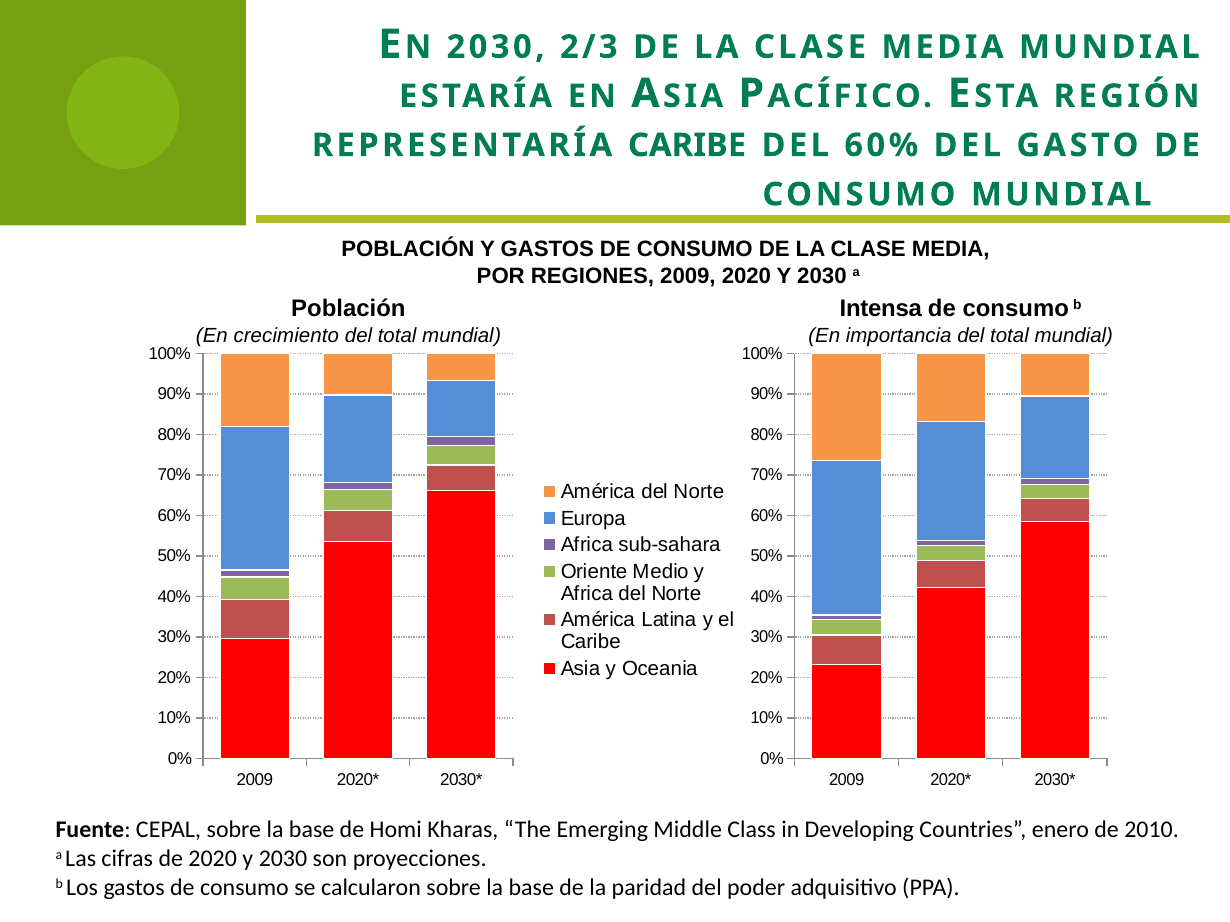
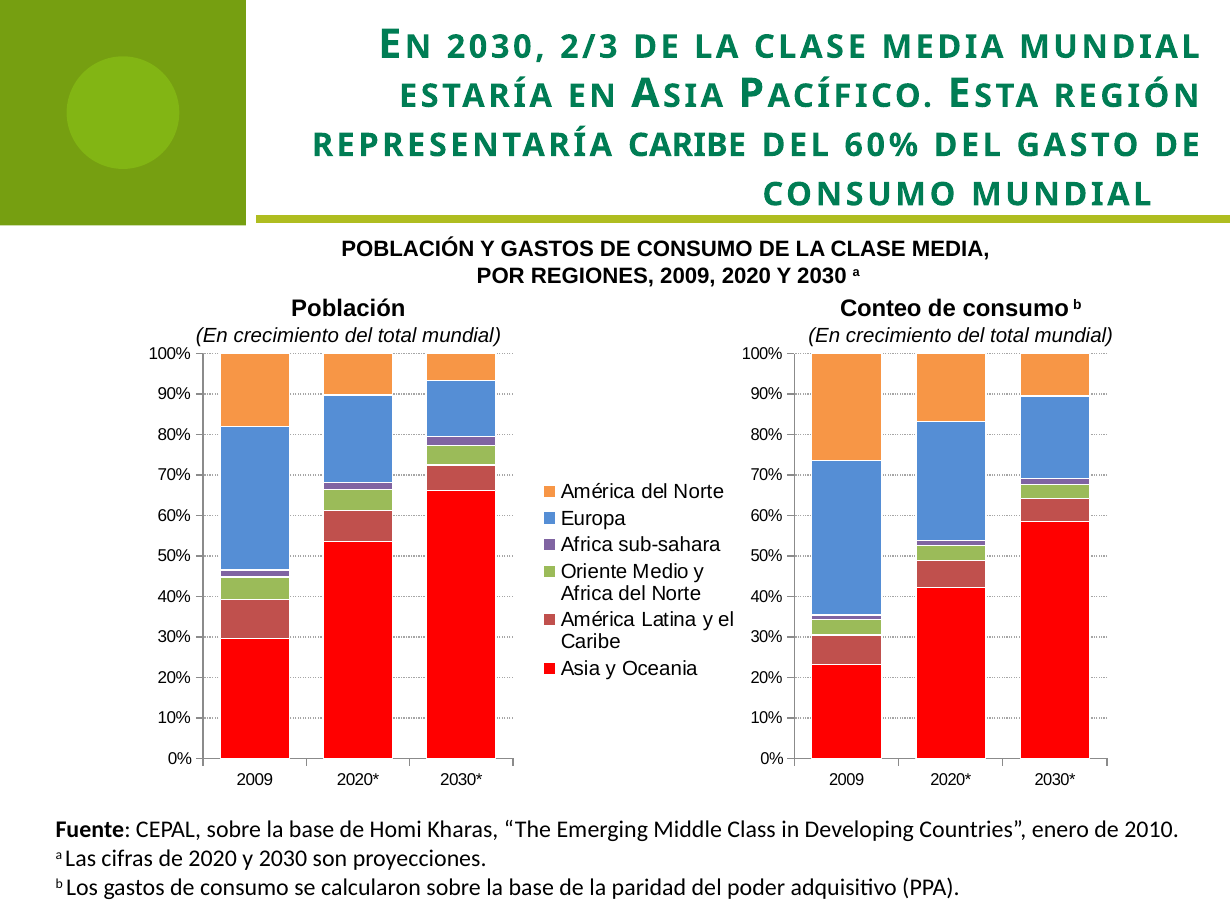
Intensa: Intensa -> Conteo
importancia at (899, 336): importancia -> crecimiento
